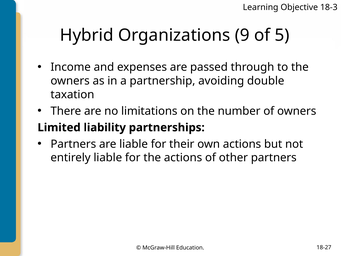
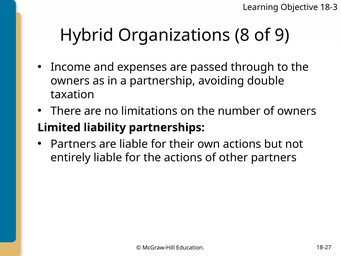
9: 9 -> 8
5: 5 -> 9
